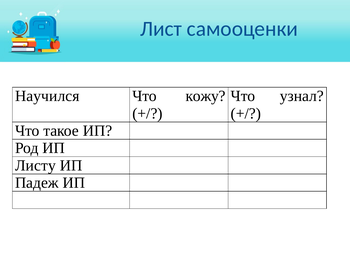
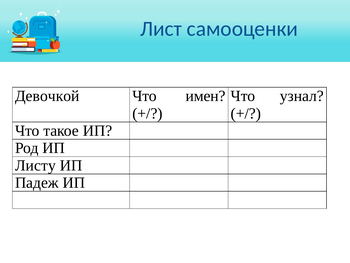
Научился: Научился -> Девочкой
кожу: кожу -> имен
